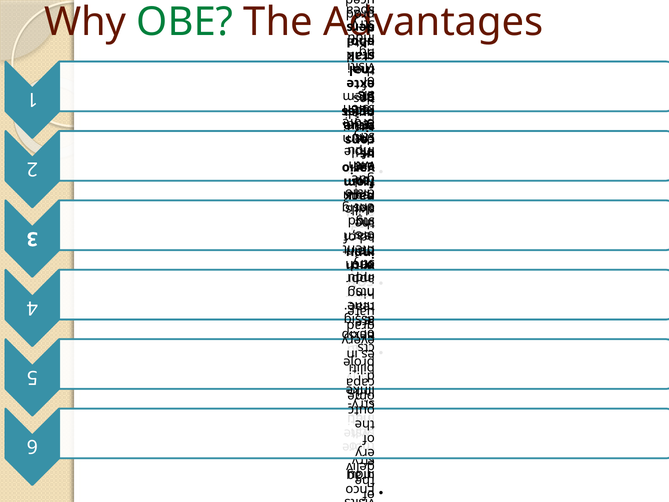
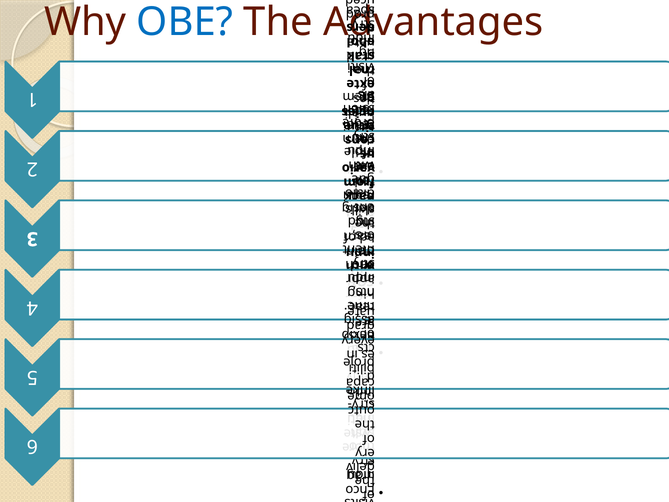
OBE colour: green -> blue
